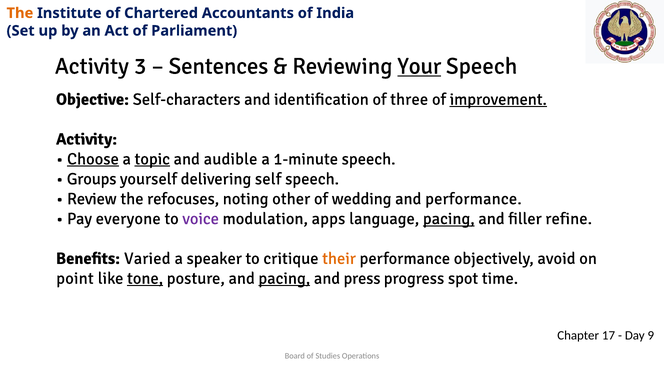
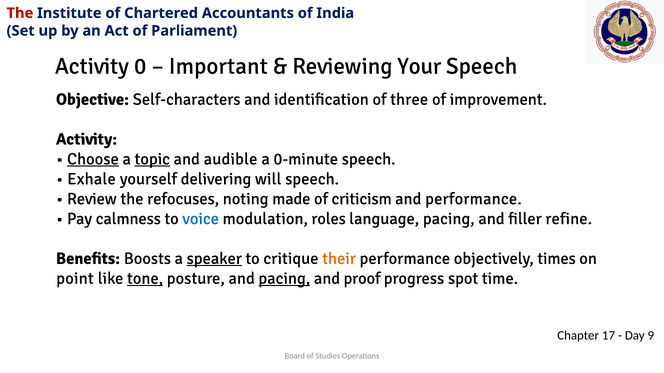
The at (20, 13) colour: orange -> red
3: 3 -> 0
Sentences: Sentences -> Important
Your underline: present -> none
improvement underline: present -> none
1-minute: 1-minute -> 0-minute
Groups: Groups -> Exhale
self: self -> will
other: other -> made
wedding: wedding -> criticism
everyone: everyone -> calmness
voice colour: purple -> blue
apps: apps -> roles
pacing at (449, 219) underline: present -> none
Varied: Varied -> Boosts
speaker underline: none -> present
avoid: avoid -> times
press: press -> proof
